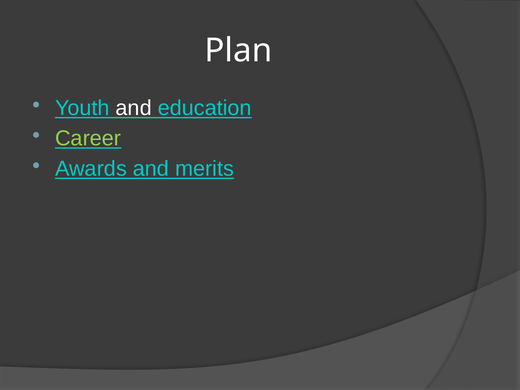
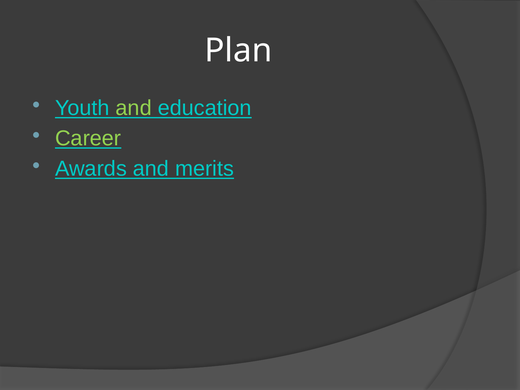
and at (134, 108) colour: white -> light green
